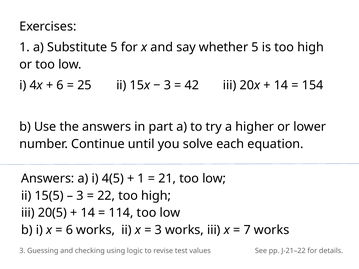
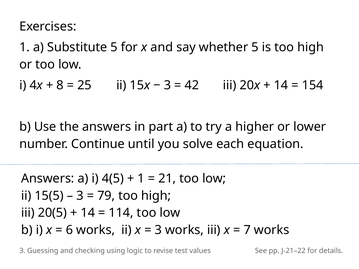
6 at (60, 85): 6 -> 8
22: 22 -> 79
